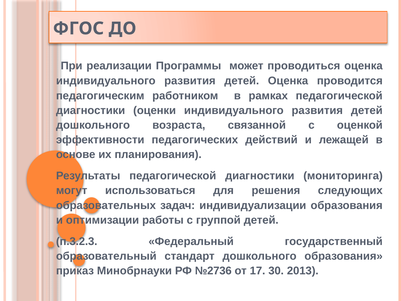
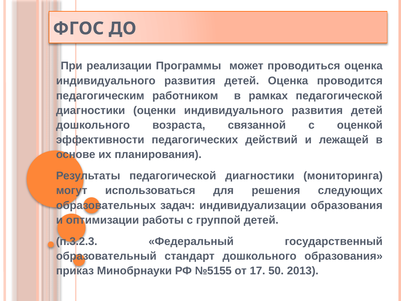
№2736: №2736 -> №5155
30: 30 -> 50
